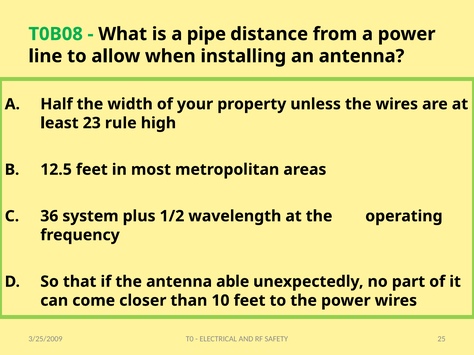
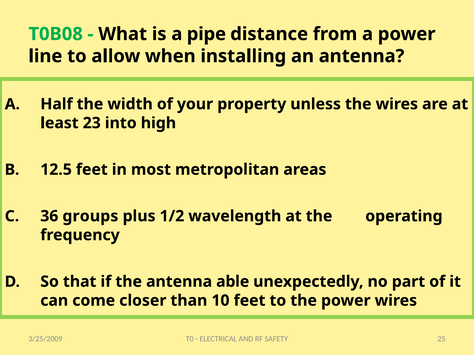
rule: rule -> into
system: system -> groups
